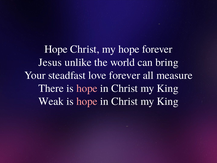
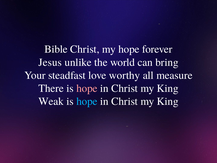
Hope at (56, 49): Hope -> Bible
love forever: forever -> worthy
hope at (87, 101) colour: pink -> light blue
